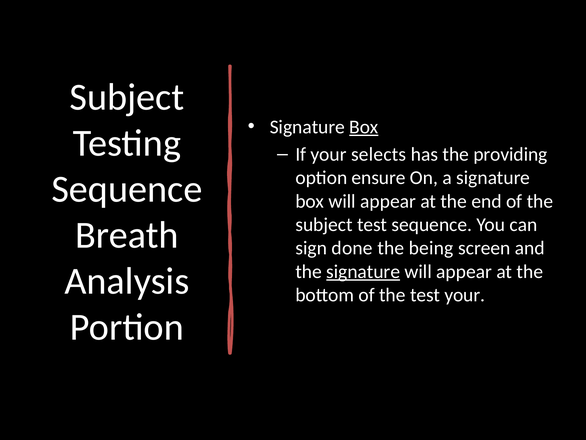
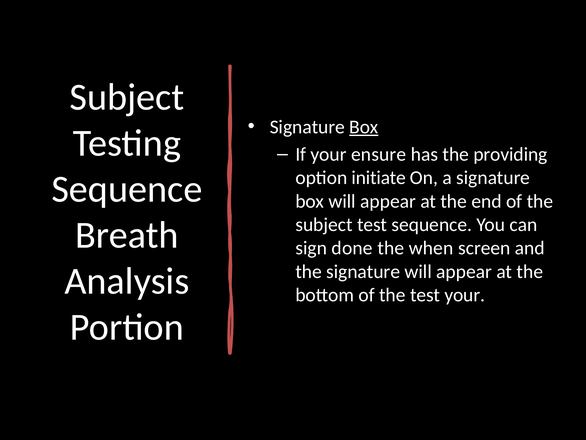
selects: selects -> ensure
ensure: ensure -> initiate
being: being -> when
signature at (363, 271) underline: present -> none
